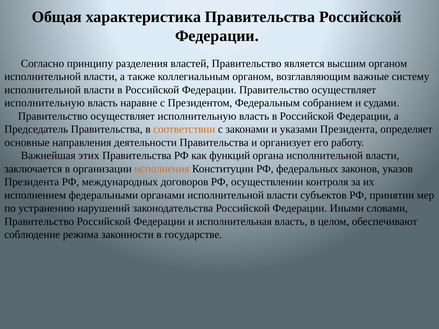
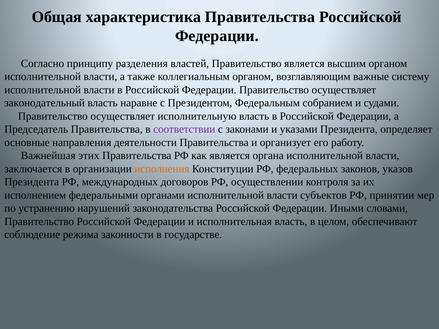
исполнительную at (45, 103): исполнительную -> законодательный
соответствии colour: orange -> purple
как функций: функций -> является
